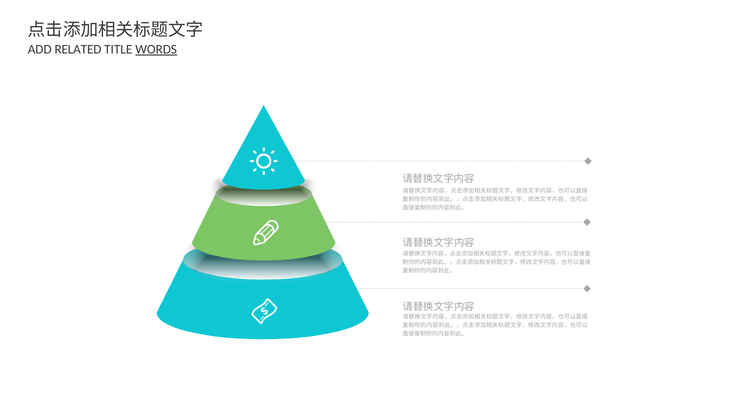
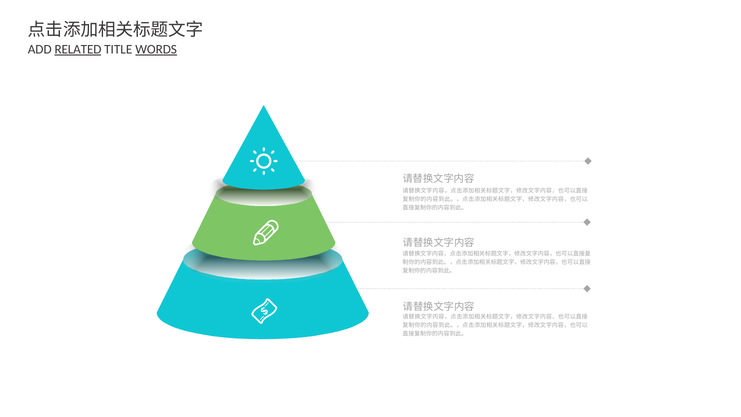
RELATED underline: none -> present
